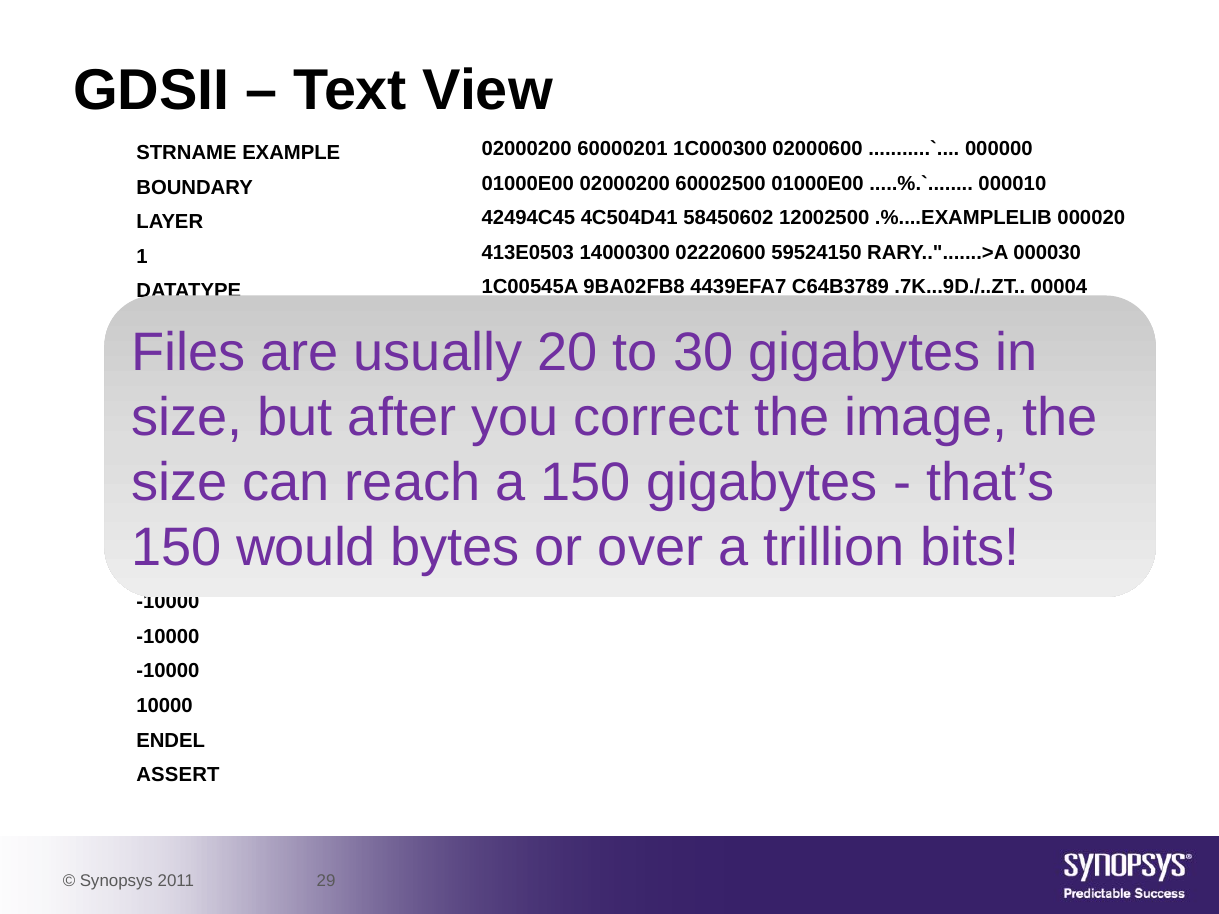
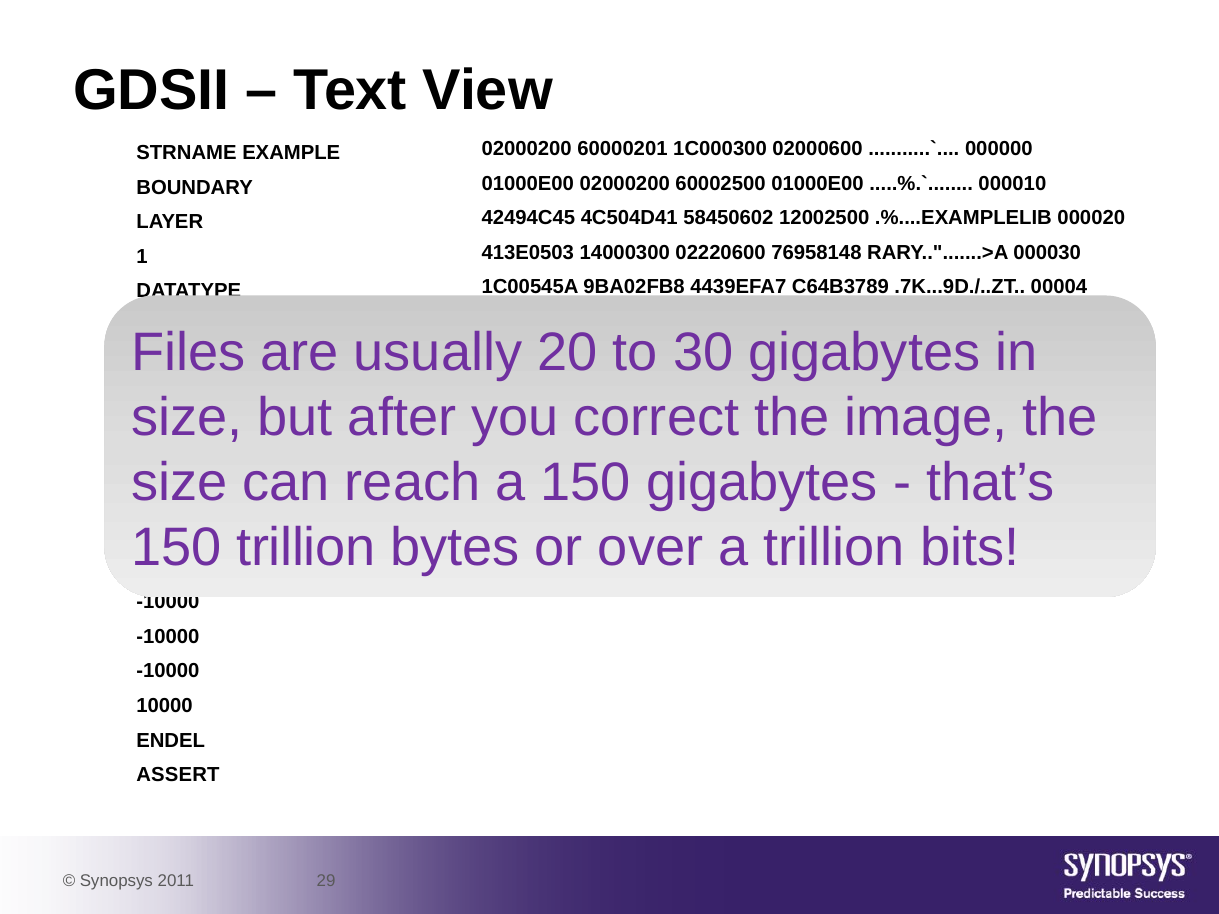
59524150: 59524150 -> 76958148
would at (306, 548): would -> trillion
